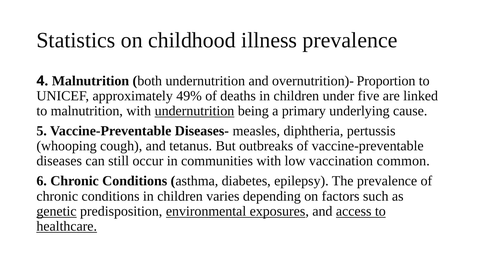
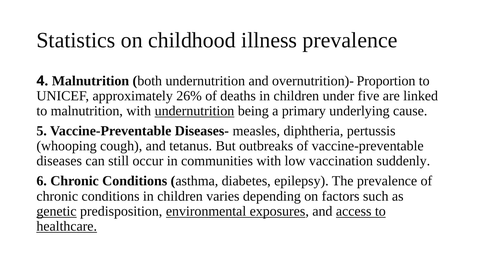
49%: 49% -> 26%
common: common -> suddenly
